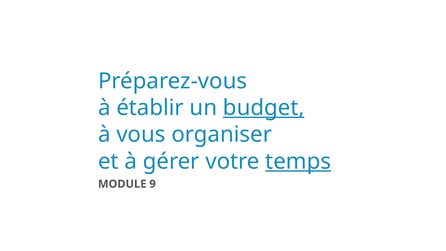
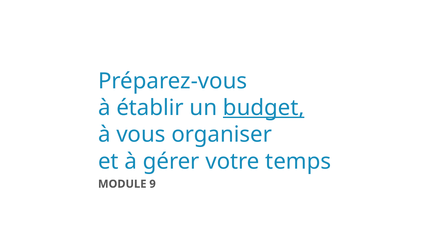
temps underline: present -> none
